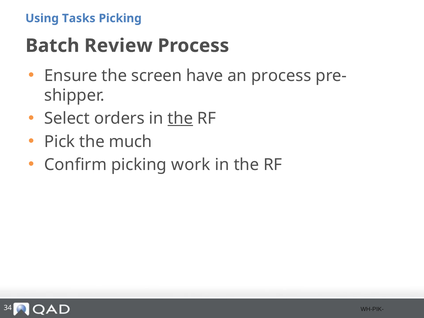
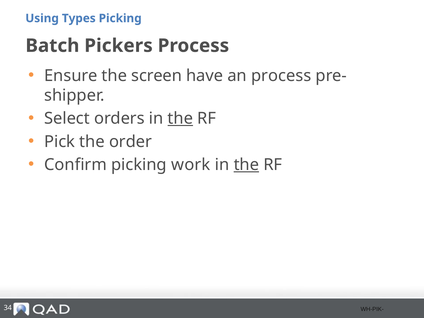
Tasks: Tasks -> Types
Review: Review -> Pickers
much: much -> order
the at (246, 165) underline: none -> present
